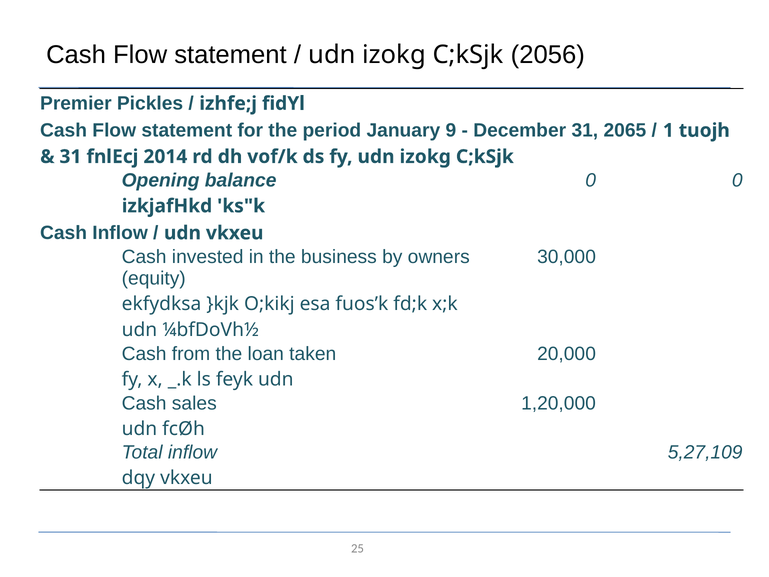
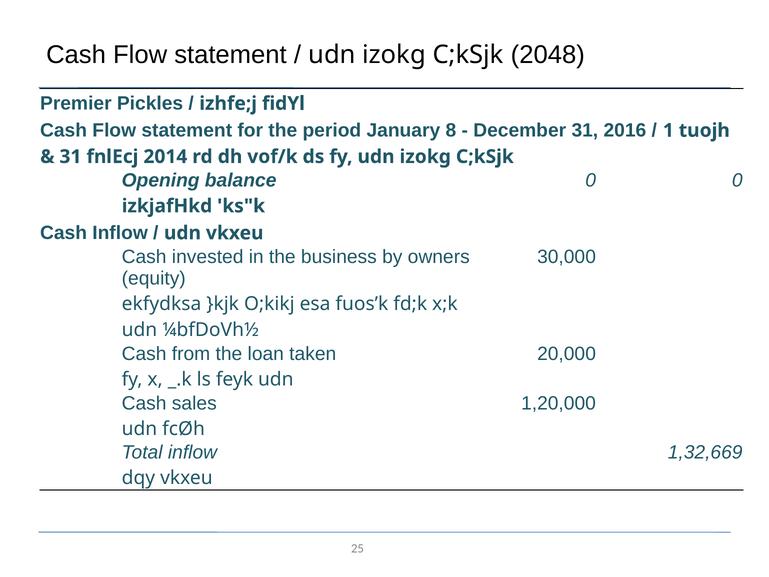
2056: 2056 -> 2048
9: 9 -> 8
2065: 2065 -> 2016
5,27,109: 5,27,109 -> 1,32,669
